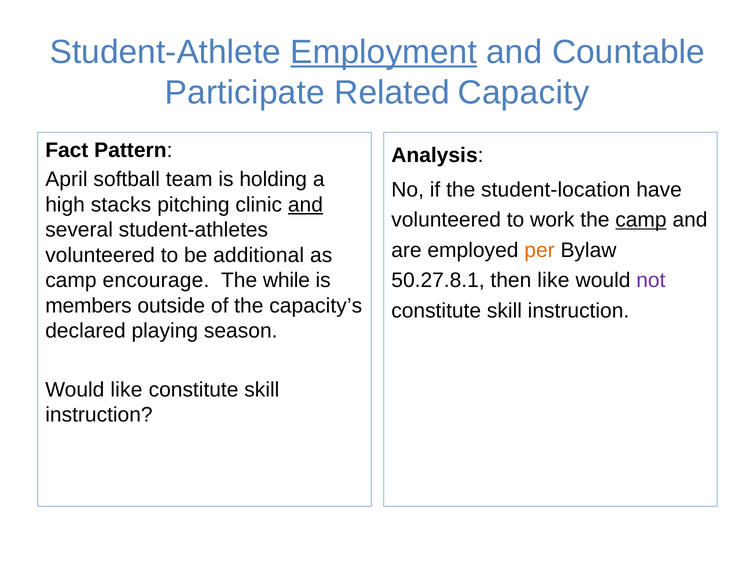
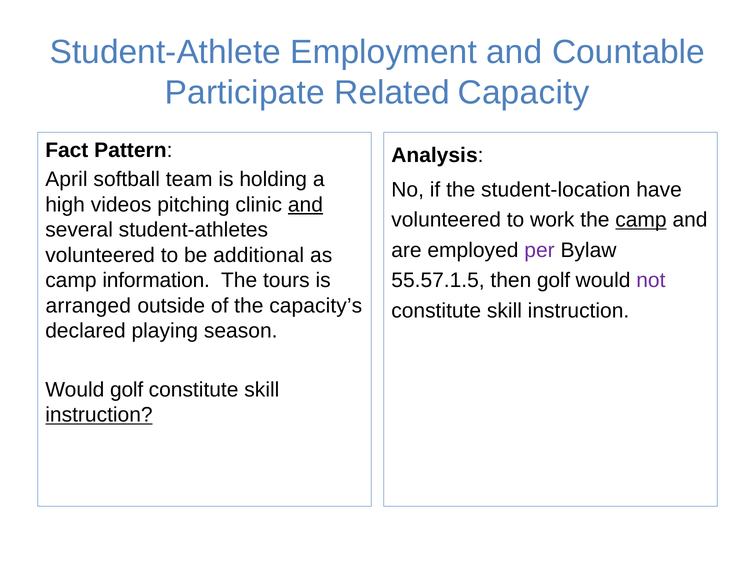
Employment underline: present -> none
stacks: stacks -> videos
per colour: orange -> purple
encourage: encourage -> information
while: while -> tours
50.27.8.1: 50.27.8.1 -> 55.57.1.5
then like: like -> golf
members: members -> arranged
Would like: like -> golf
instruction at (99, 414) underline: none -> present
